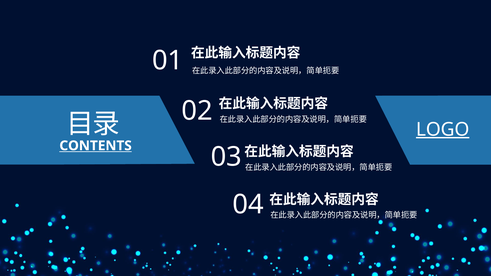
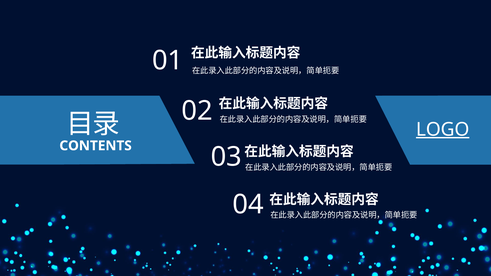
CONTENTS underline: present -> none
